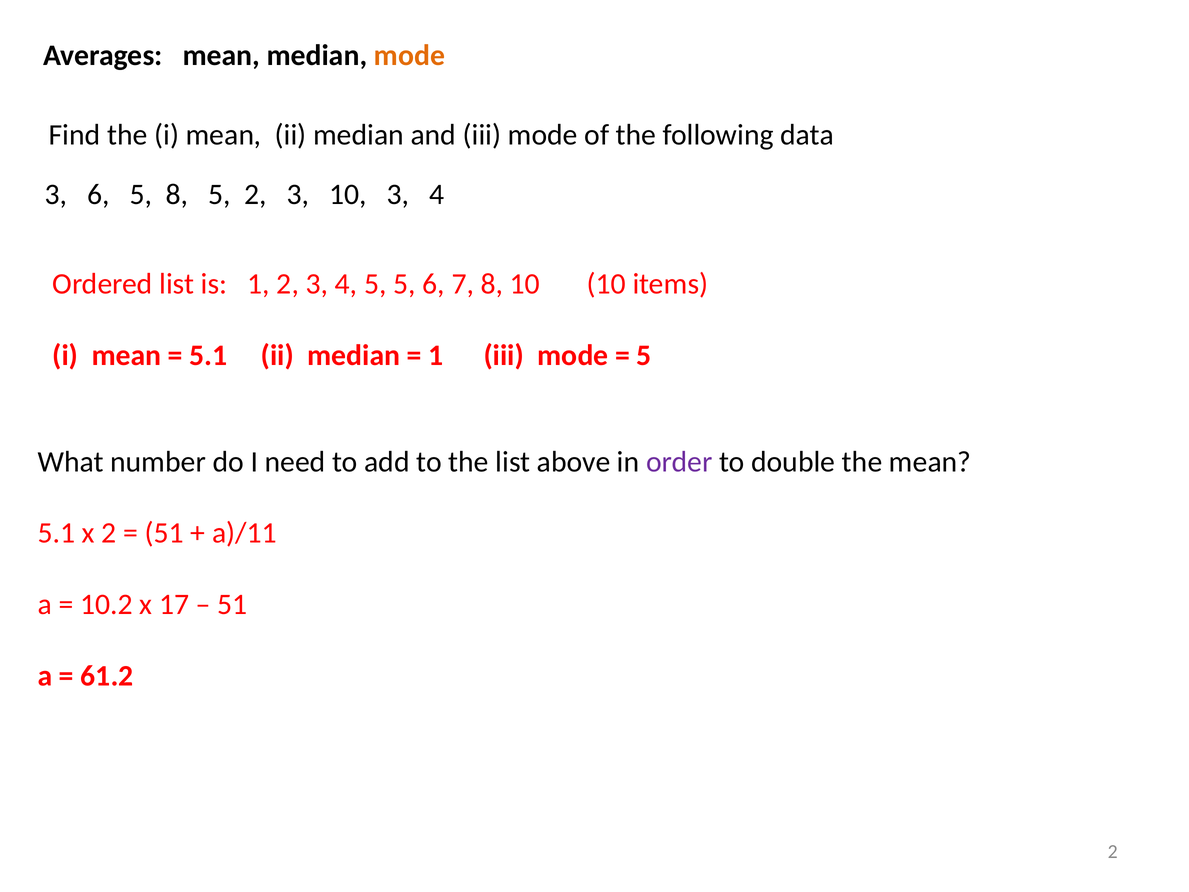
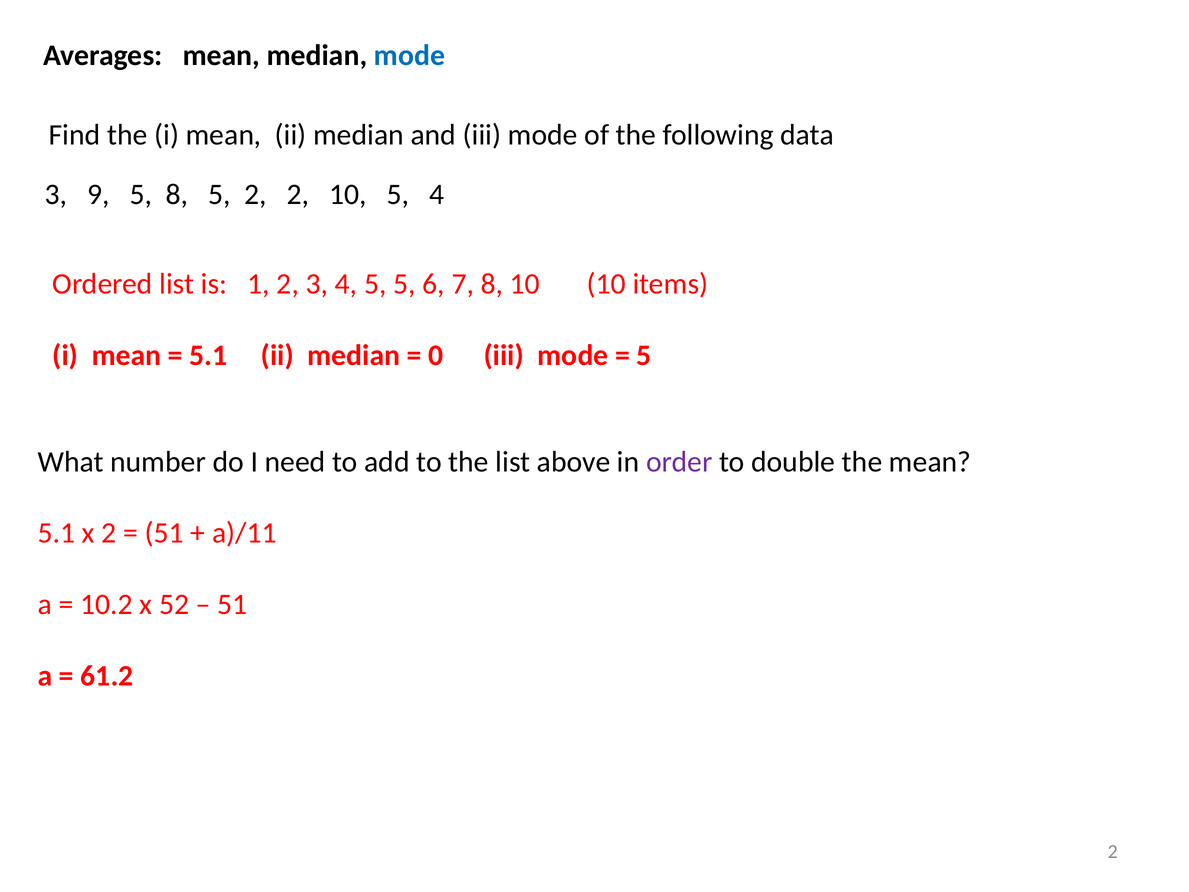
mode at (409, 55) colour: orange -> blue
3 6: 6 -> 9
5 2 3: 3 -> 2
10 3: 3 -> 5
1 at (436, 355): 1 -> 0
17: 17 -> 52
